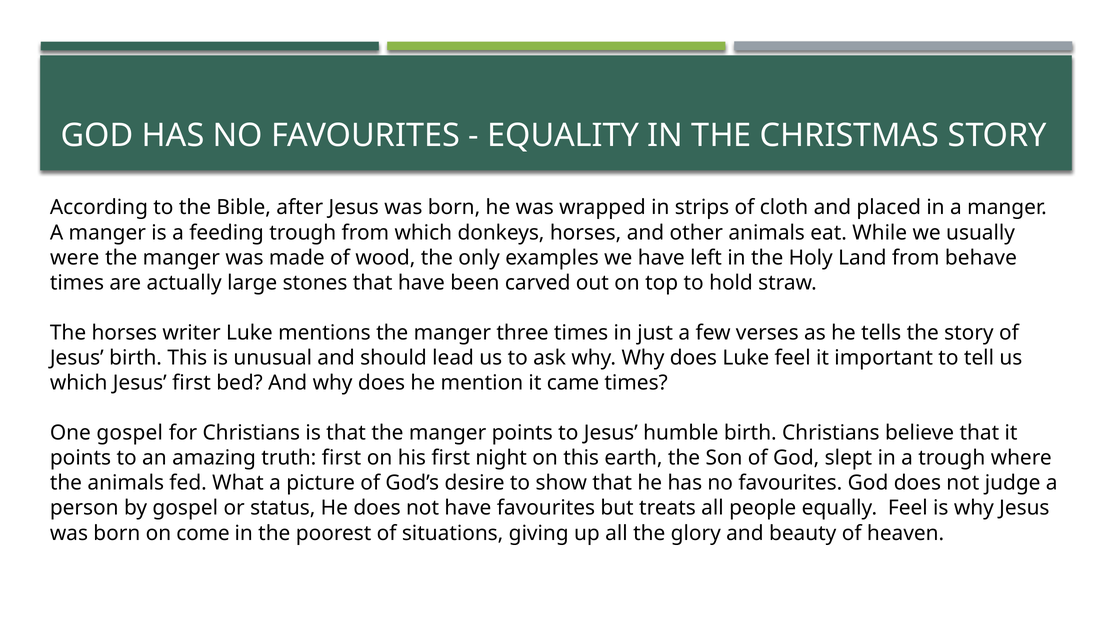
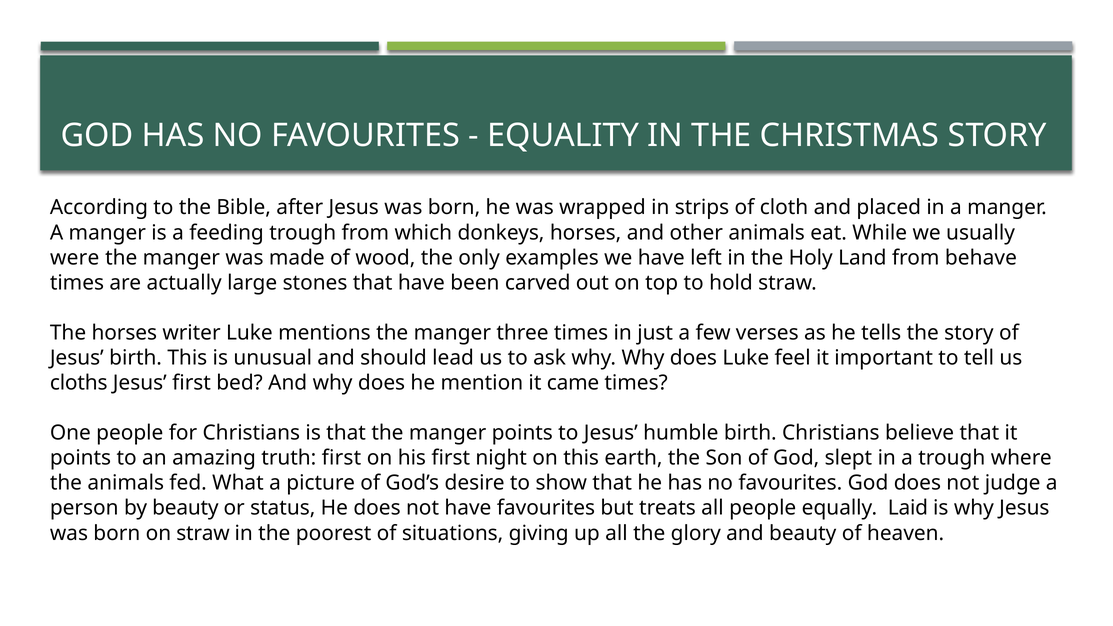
which at (79, 383): which -> cloths
One gospel: gospel -> people
by gospel: gospel -> beauty
equally Feel: Feel -> Laid
on come: come -> straw
